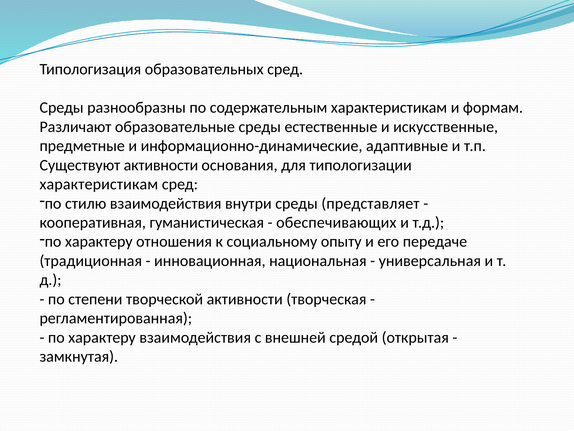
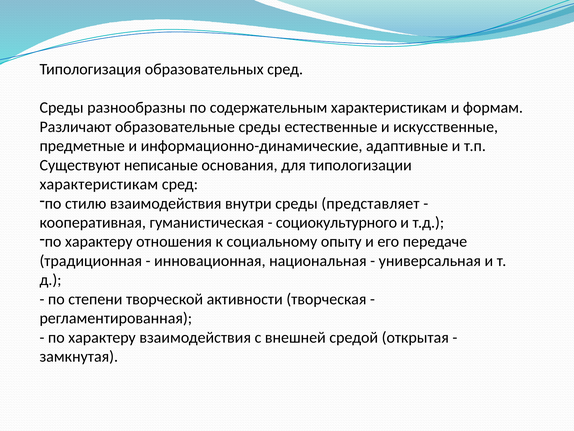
Существуют активности: активности -> неписаные
обеспечивающих: обеспечивающих -> социокультурного
